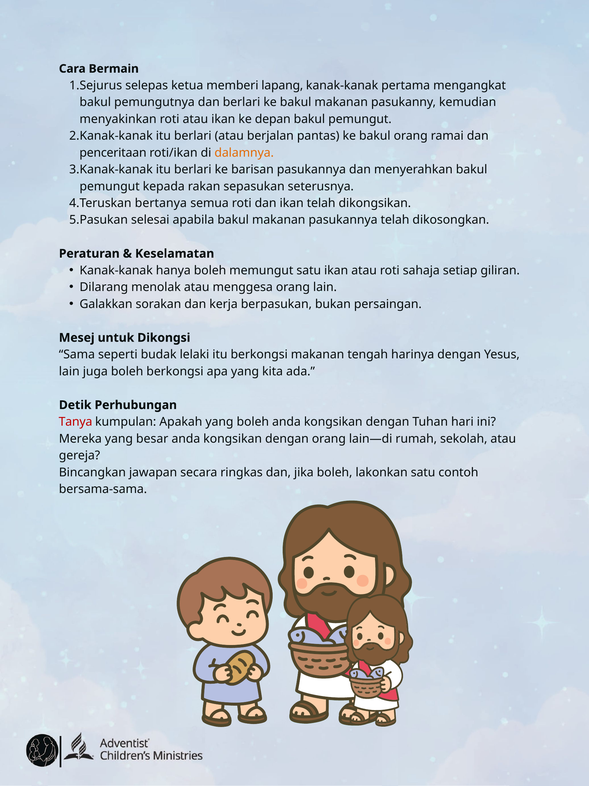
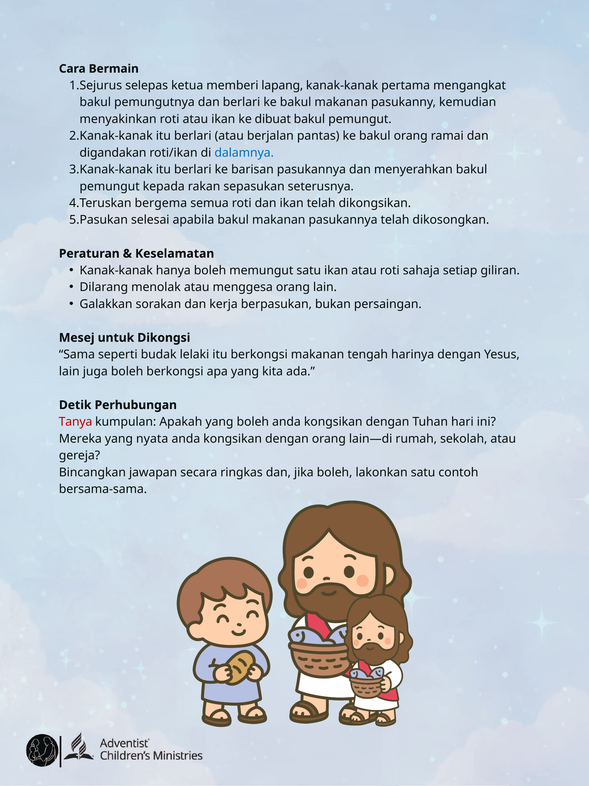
depan: depan -> dibuat
penceritaan: penceritaan -> digandakan
dalamnya colour: orange -> blue
bertanya: bertanya -> bergema
besar: besar -> nyata
